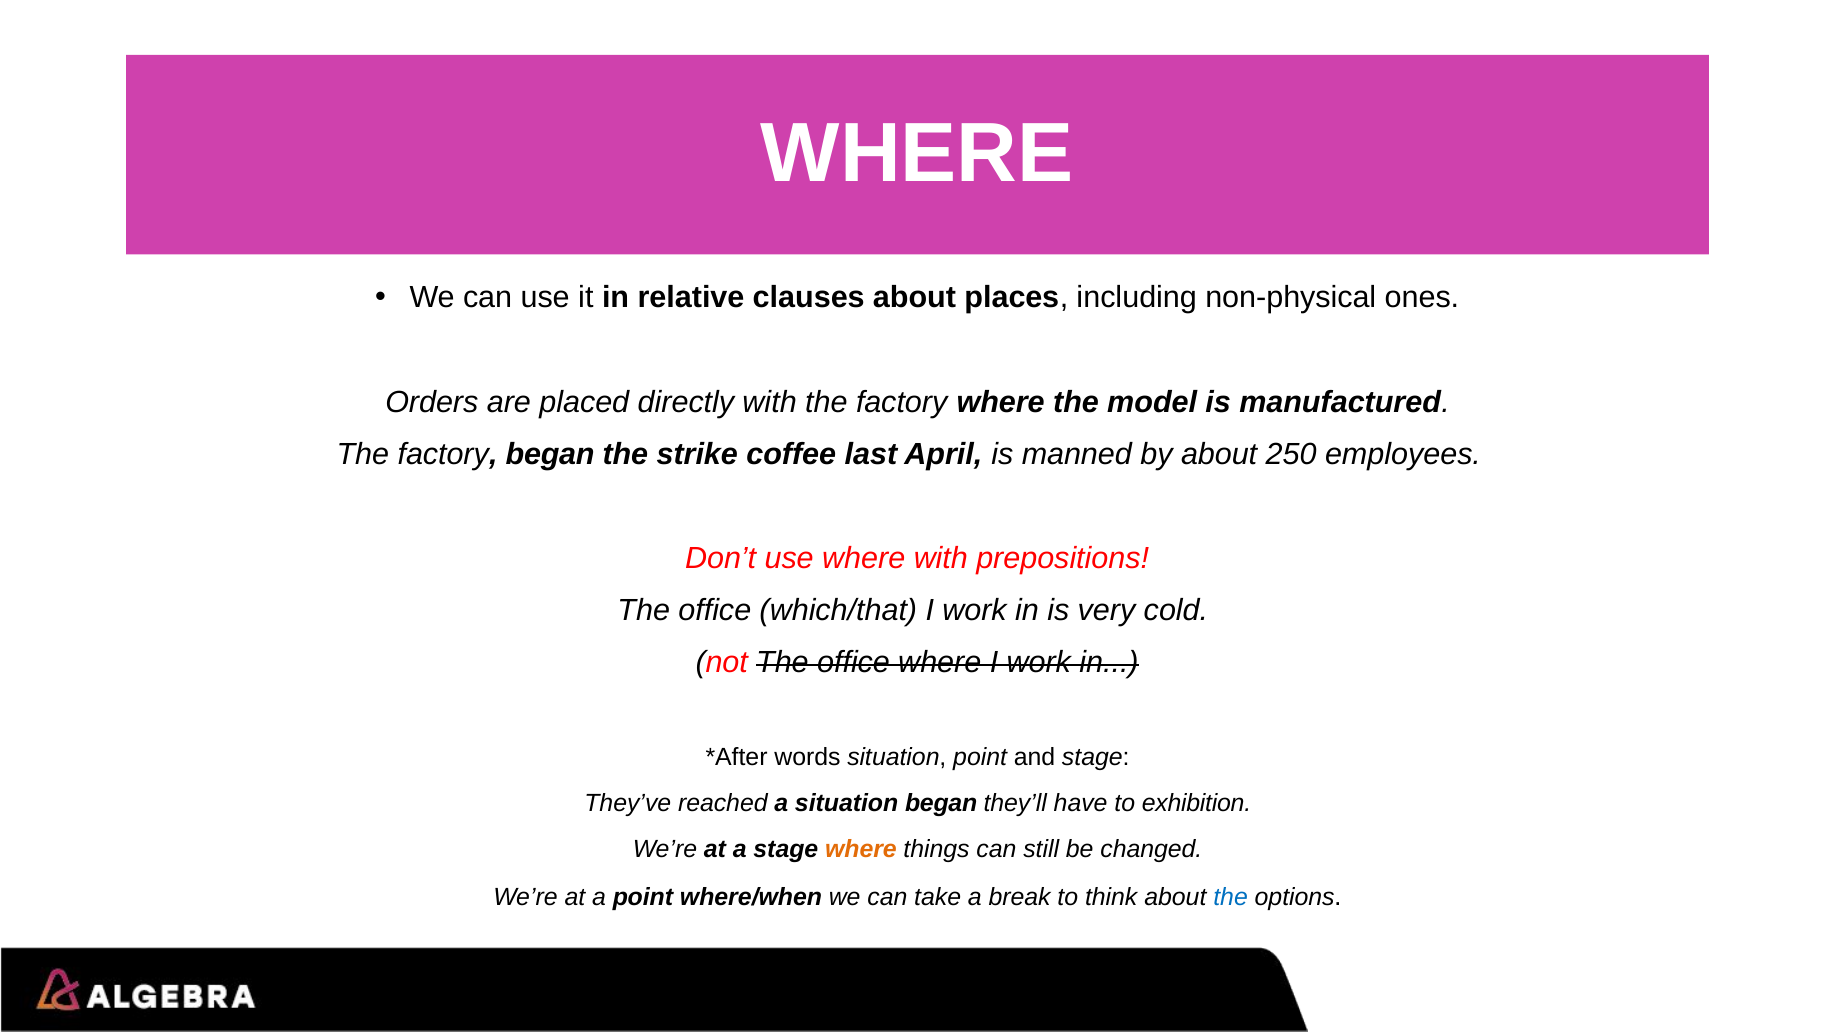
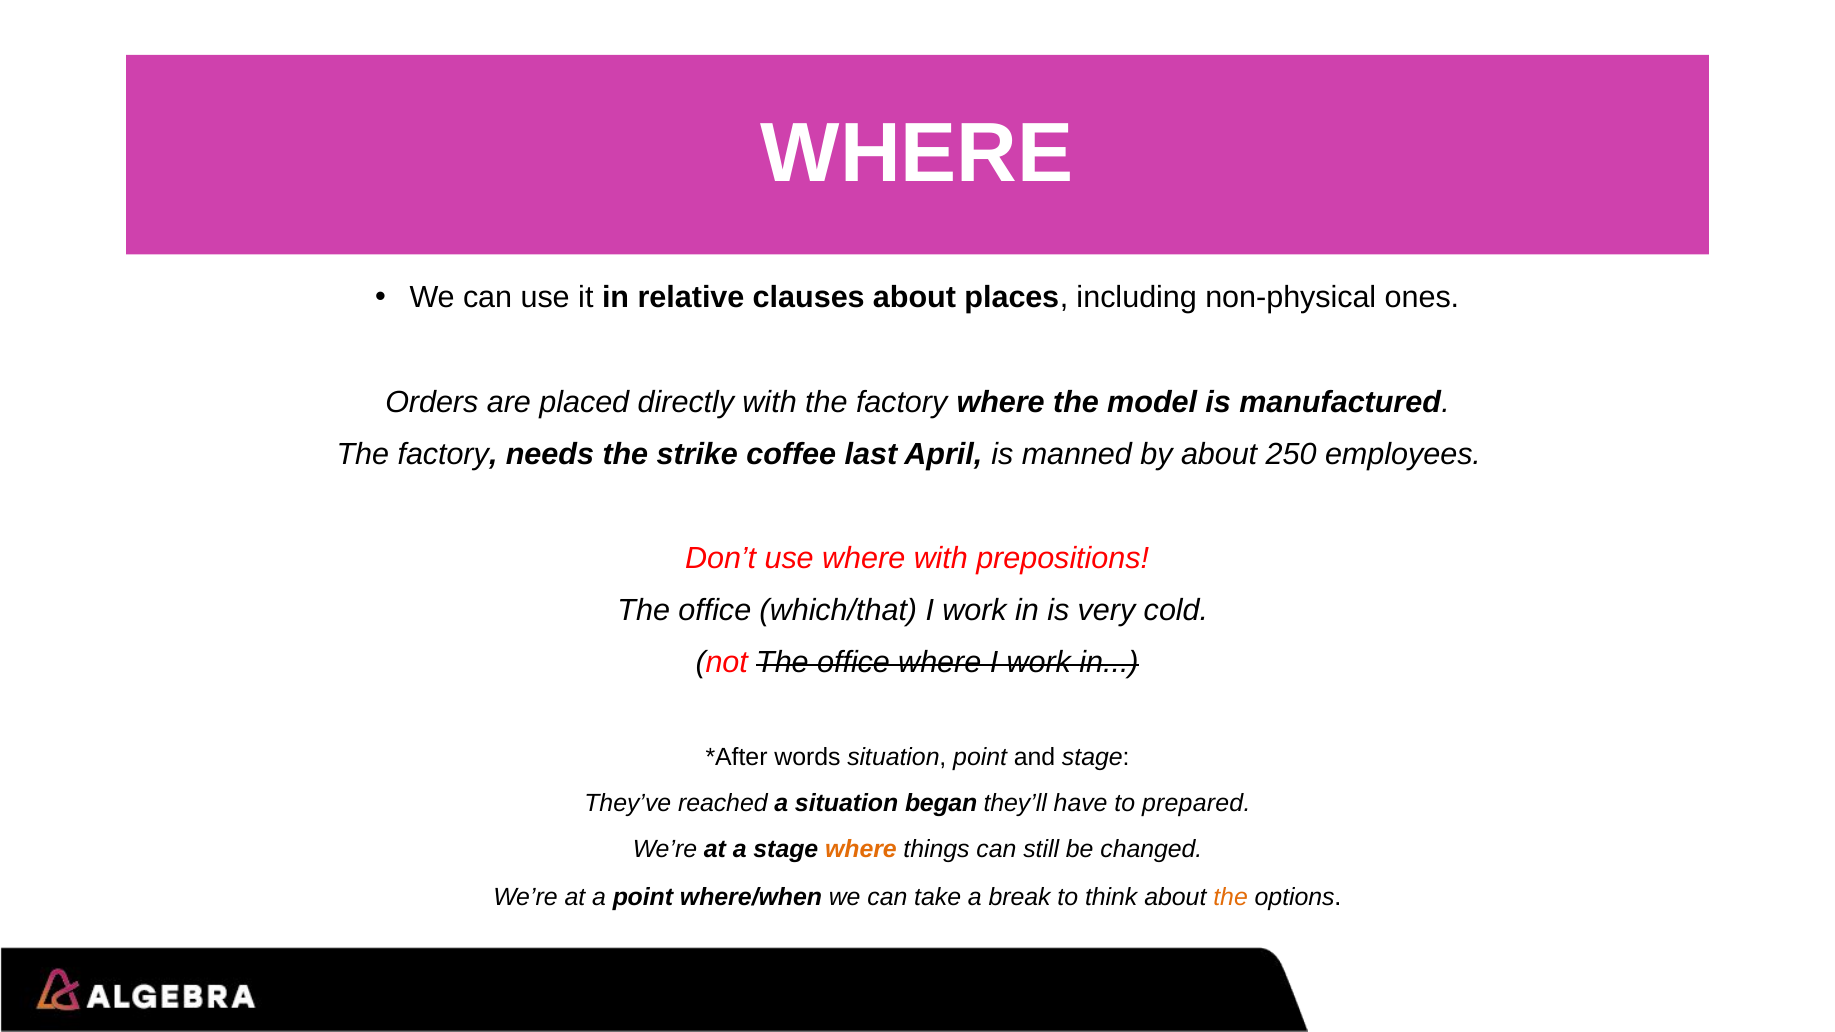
factory began: began -> needs
exhibition: exhibition -> prepared
the at (1231, 898) colour: blue -> orange
